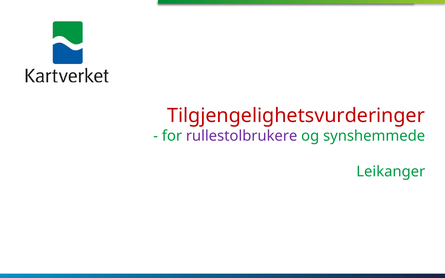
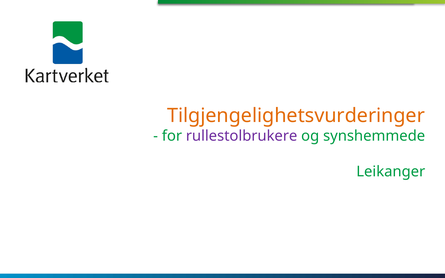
Tilgjengelighetsvurderinger colour: red -> orange
